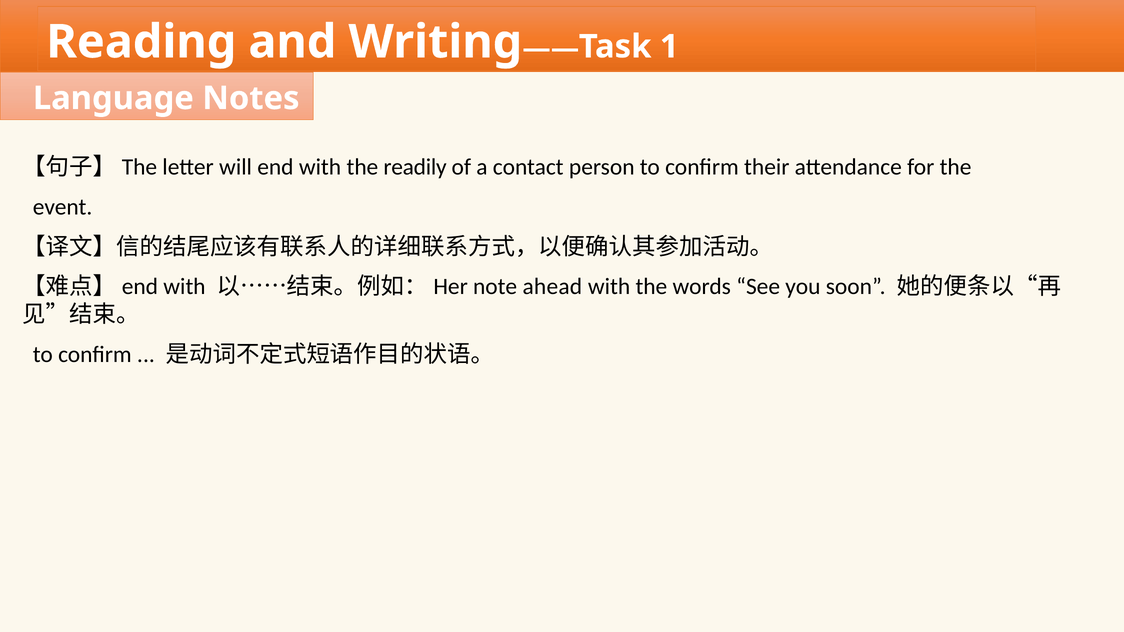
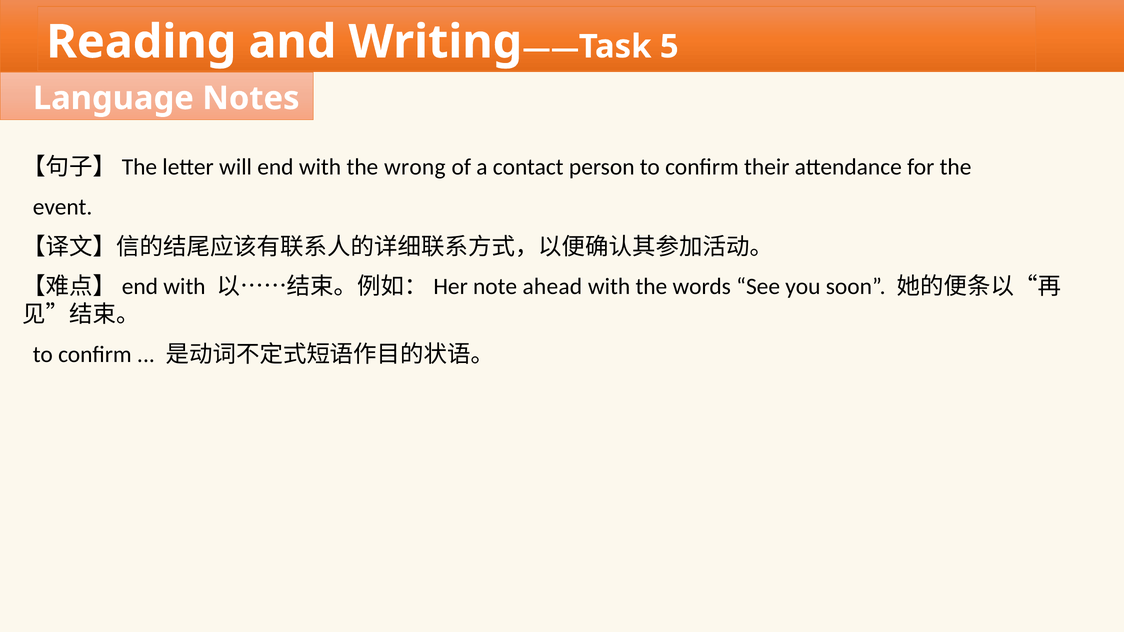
1: 1 -> 5
readily: readily -> wrong
